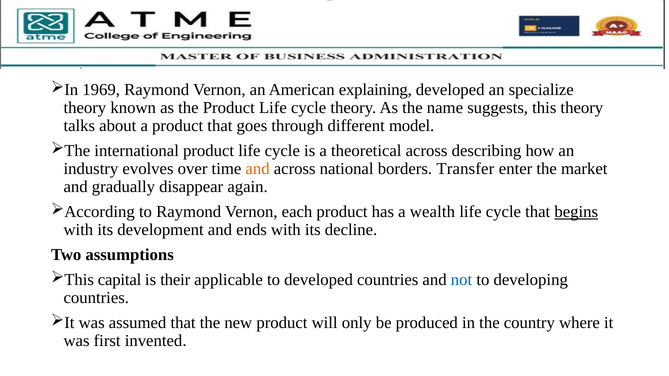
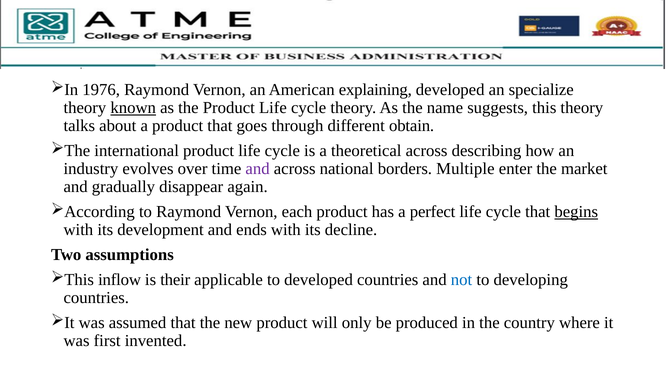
1969: 1969 -> 1976
known underline: none -> present
model: model -> obtain
and at (258, 169) colour: orange -> purple
Transfer: Transfer -> Multiple
wealth: wealth -> perfect
capital: capital -> inflow
